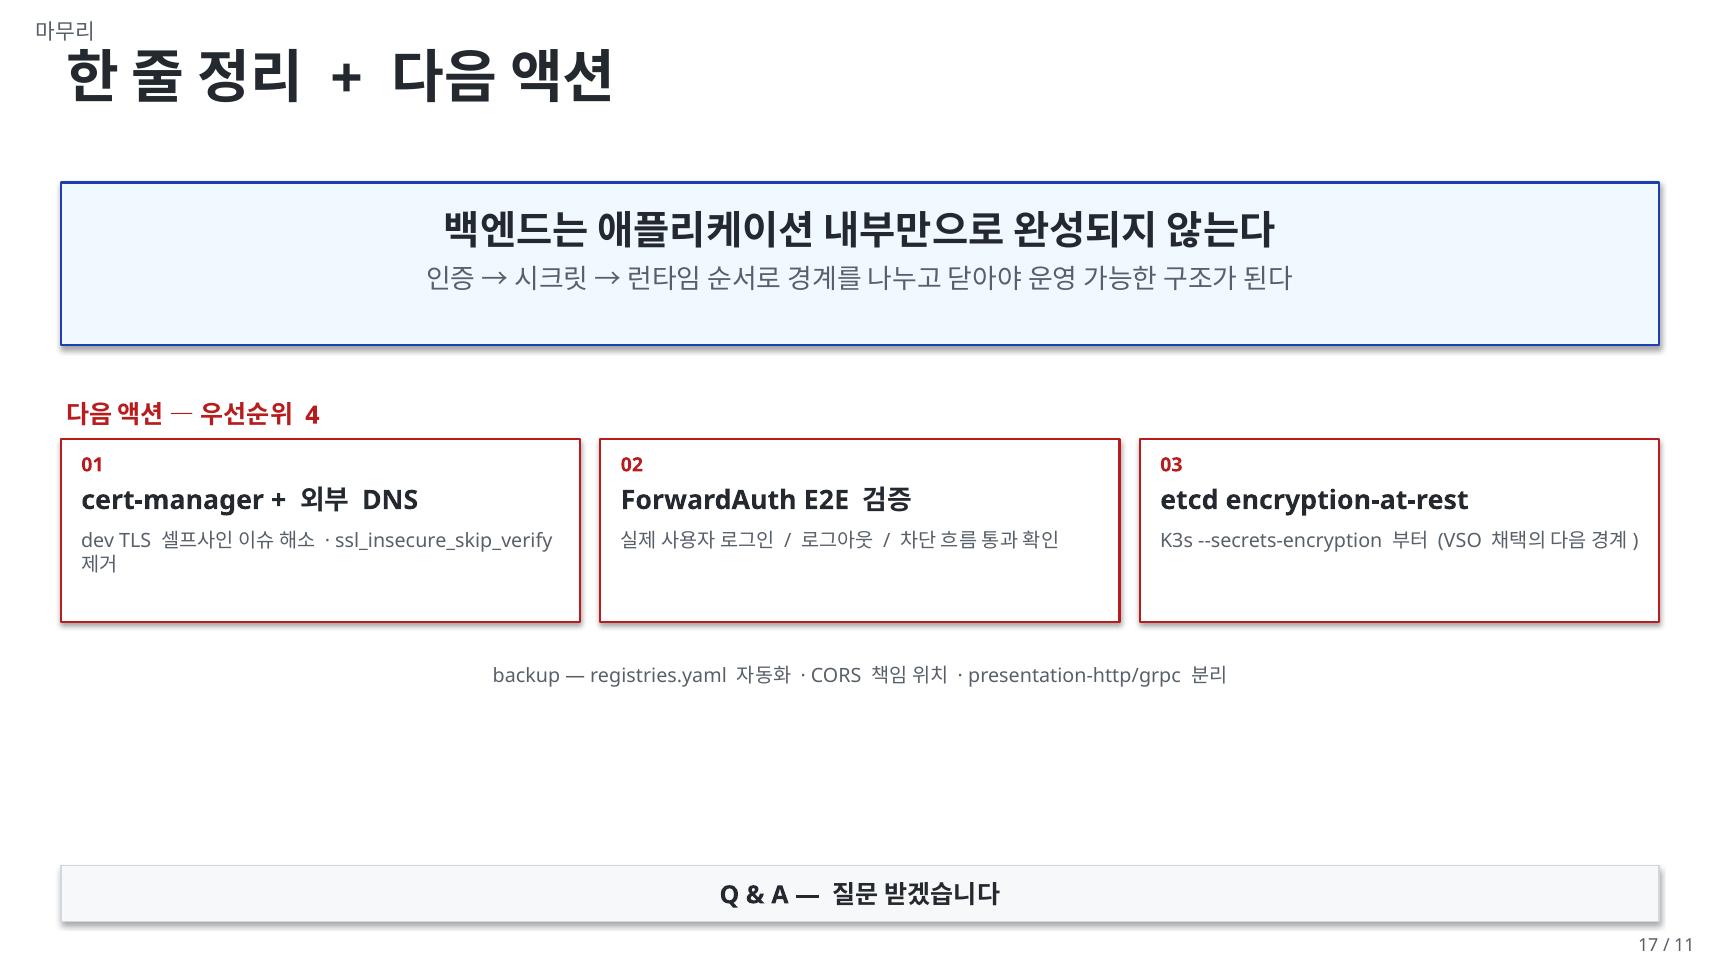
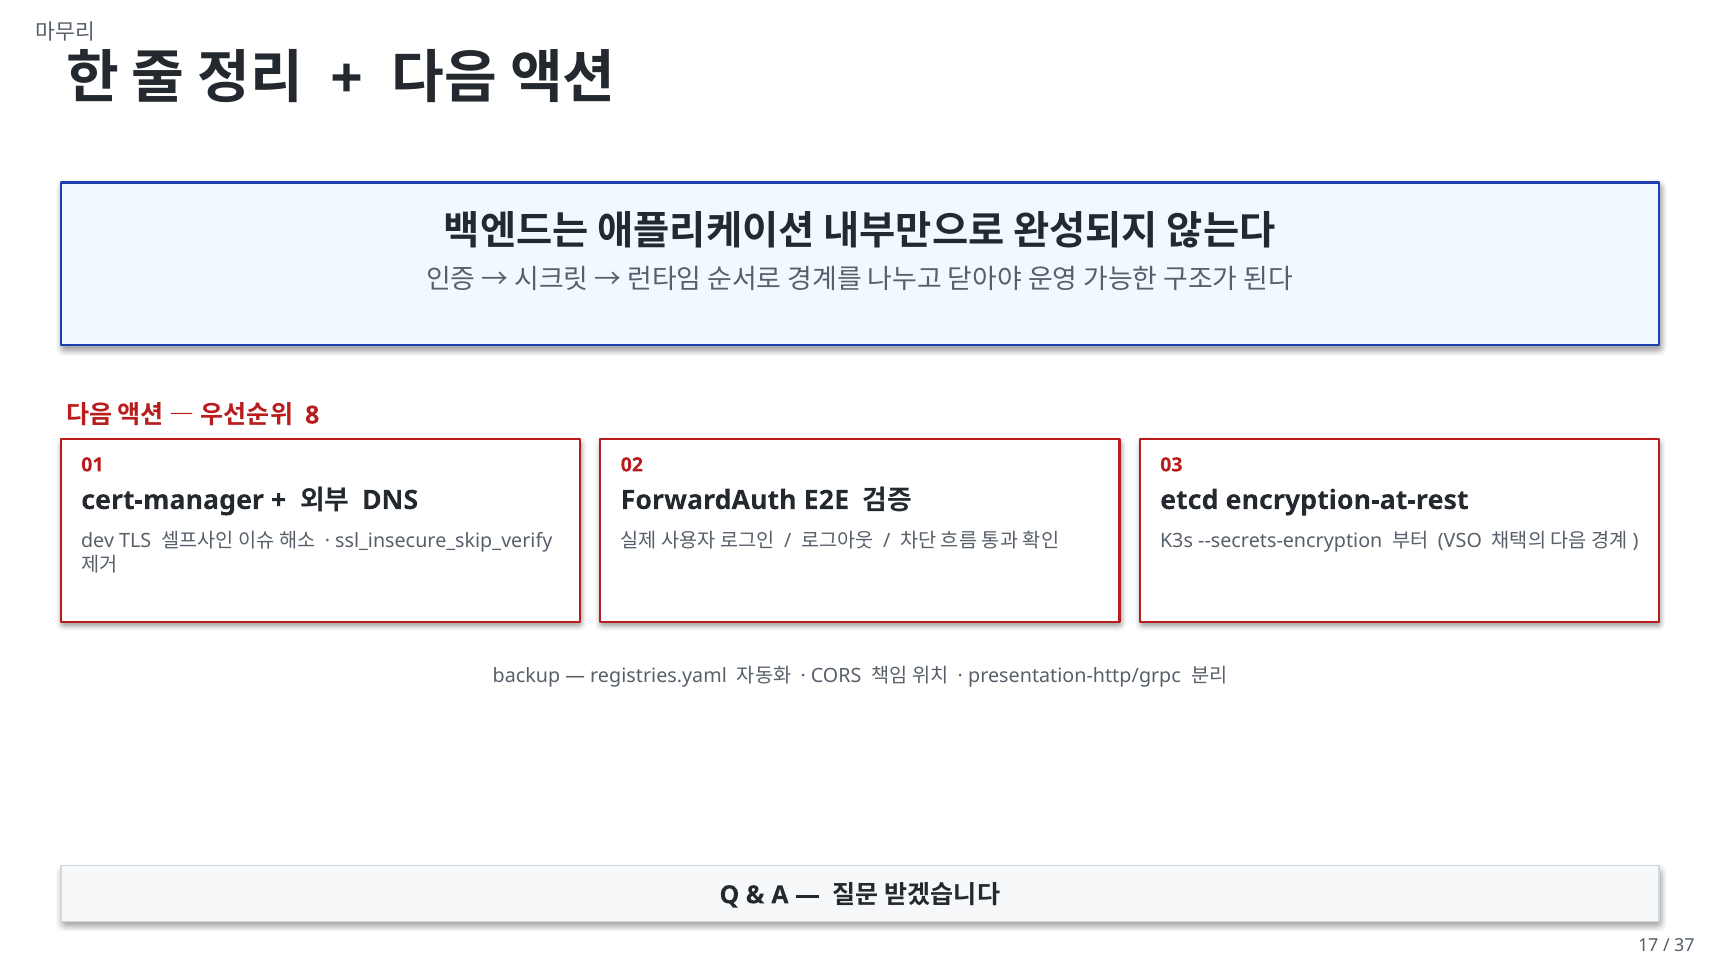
4: 4 -> 8
11: 11 -> 37
